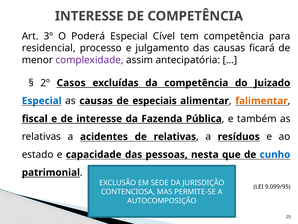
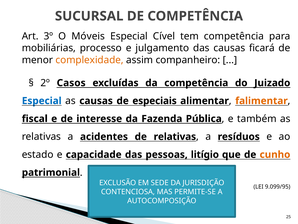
INTERESSE at (89, 16): INTERESSE -> SUCURSAL
Poderá: Poderá -> Móveis
residencial: residencial -> mobiliárias
complexidade colour: purple -> orange
antecipatória: antecipatória -> companheiro
nesta: nesta -> litígio
cunho colour: blue -> orange
